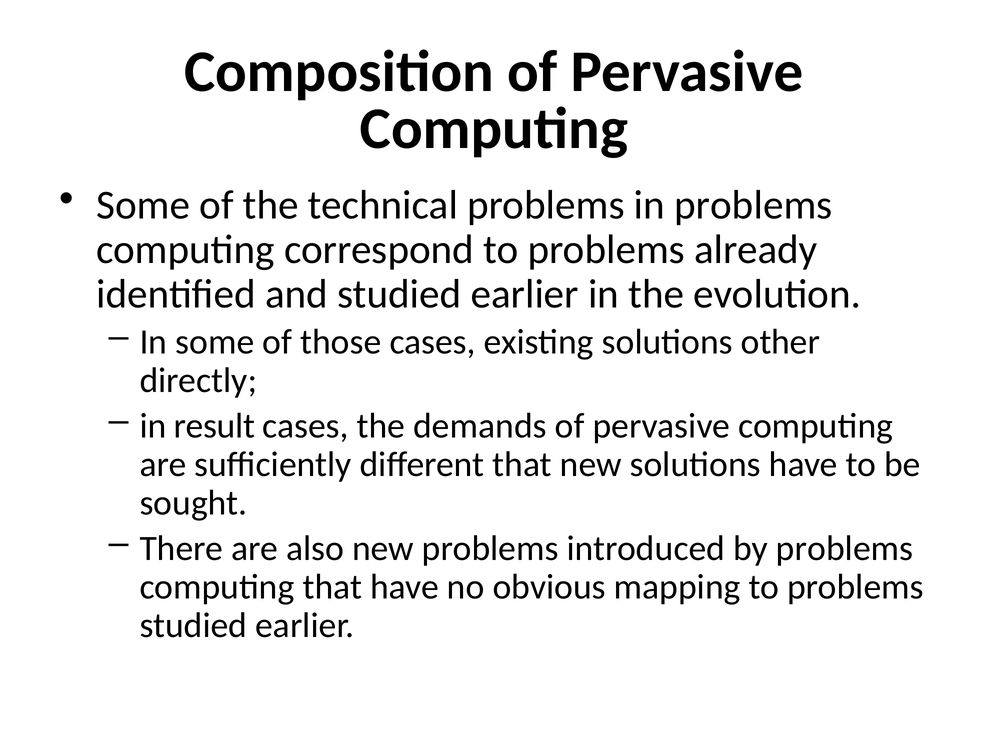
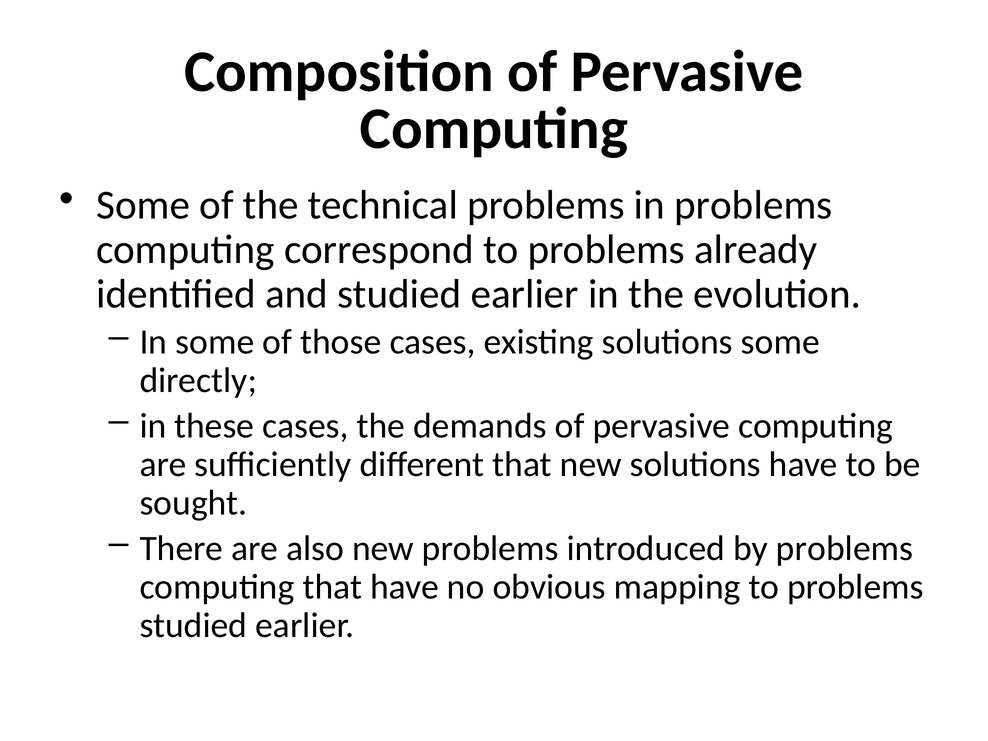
solutions other: other -> some
result: result -> these
